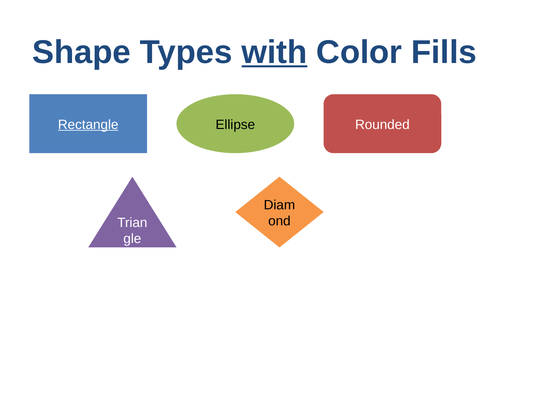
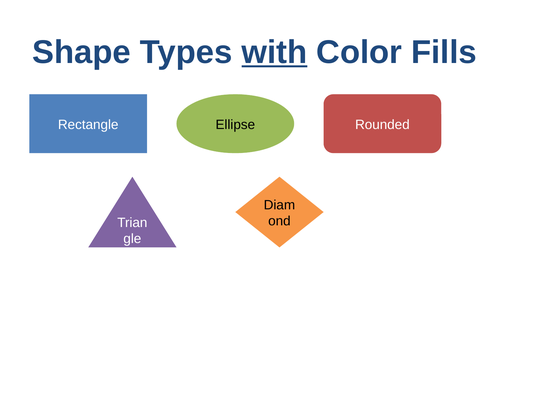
Rectangle underline: present -> none
